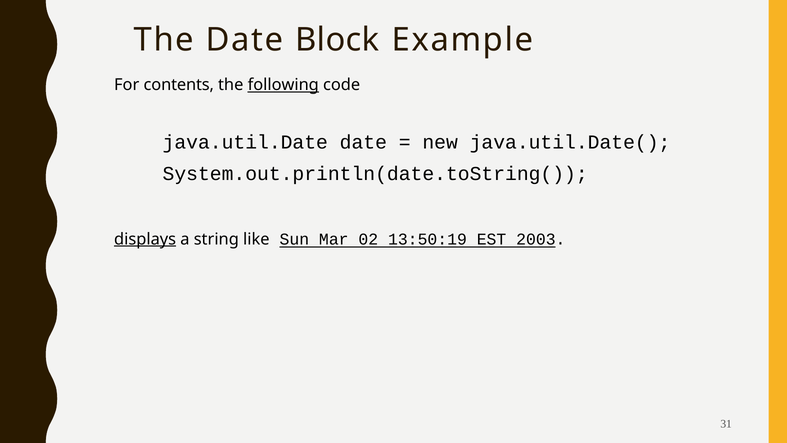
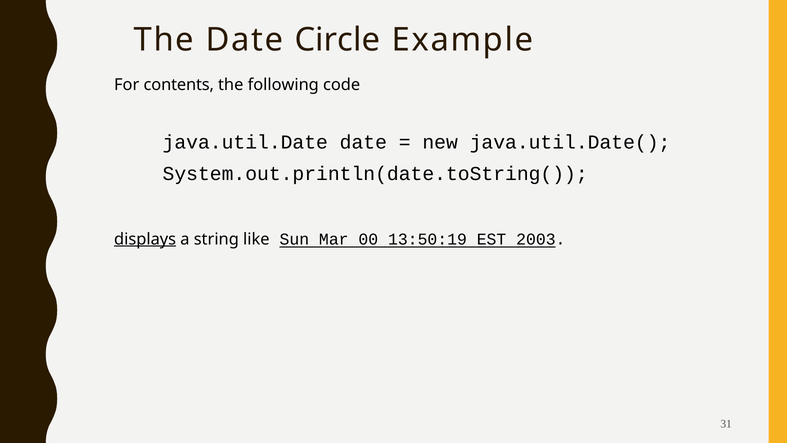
Block: Block -> Circle
following underline: present -> none
02: 02 -> 00
